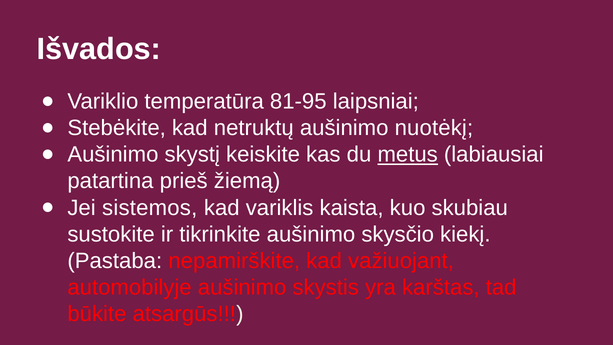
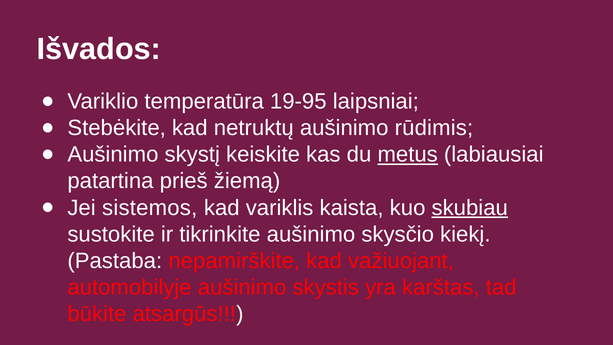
81-95: 81-95 -> 19-95
nuotėkį: nuotėkį -> rūdimis
skubiau underline: none -> present
